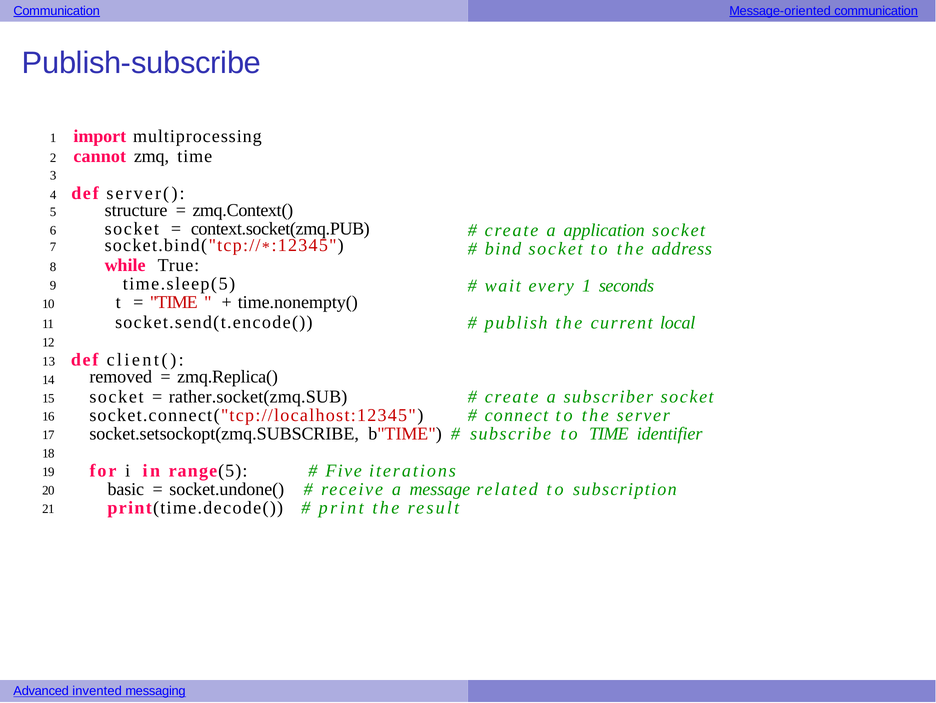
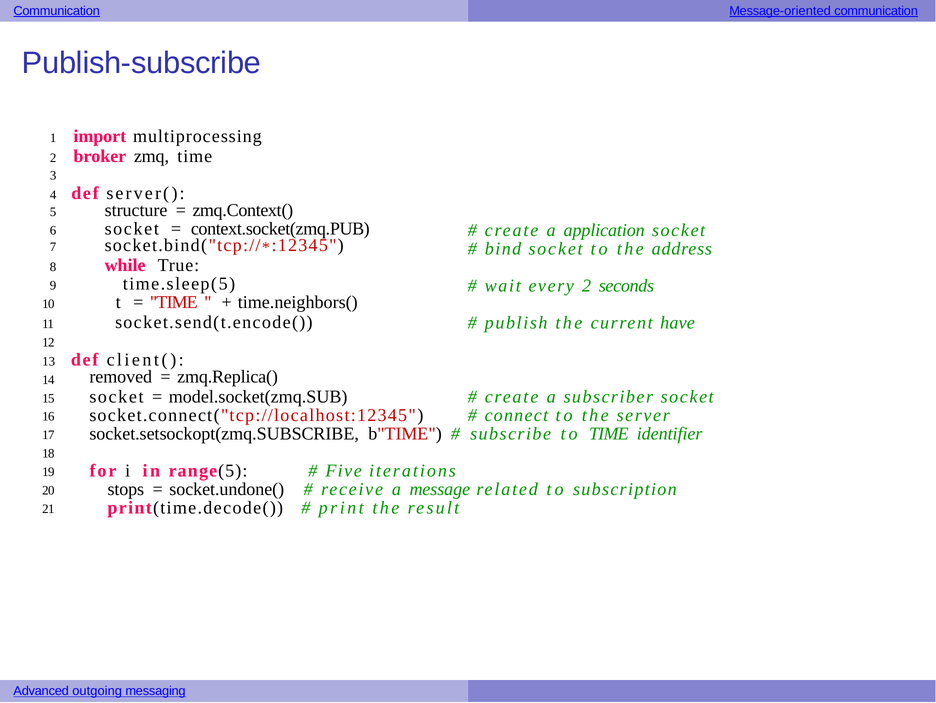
cannot: cannot -> broker
every 1: 1 -> 2
time.nonempty(: time.nonempty( -> time.neighbors(
local: local -> have
rather.socket(zmq.SUB: rather.socket(zmq.SUB -> model.socket(zmq.SUB
basic: basic -> stops
invented: invented -> outgoing
